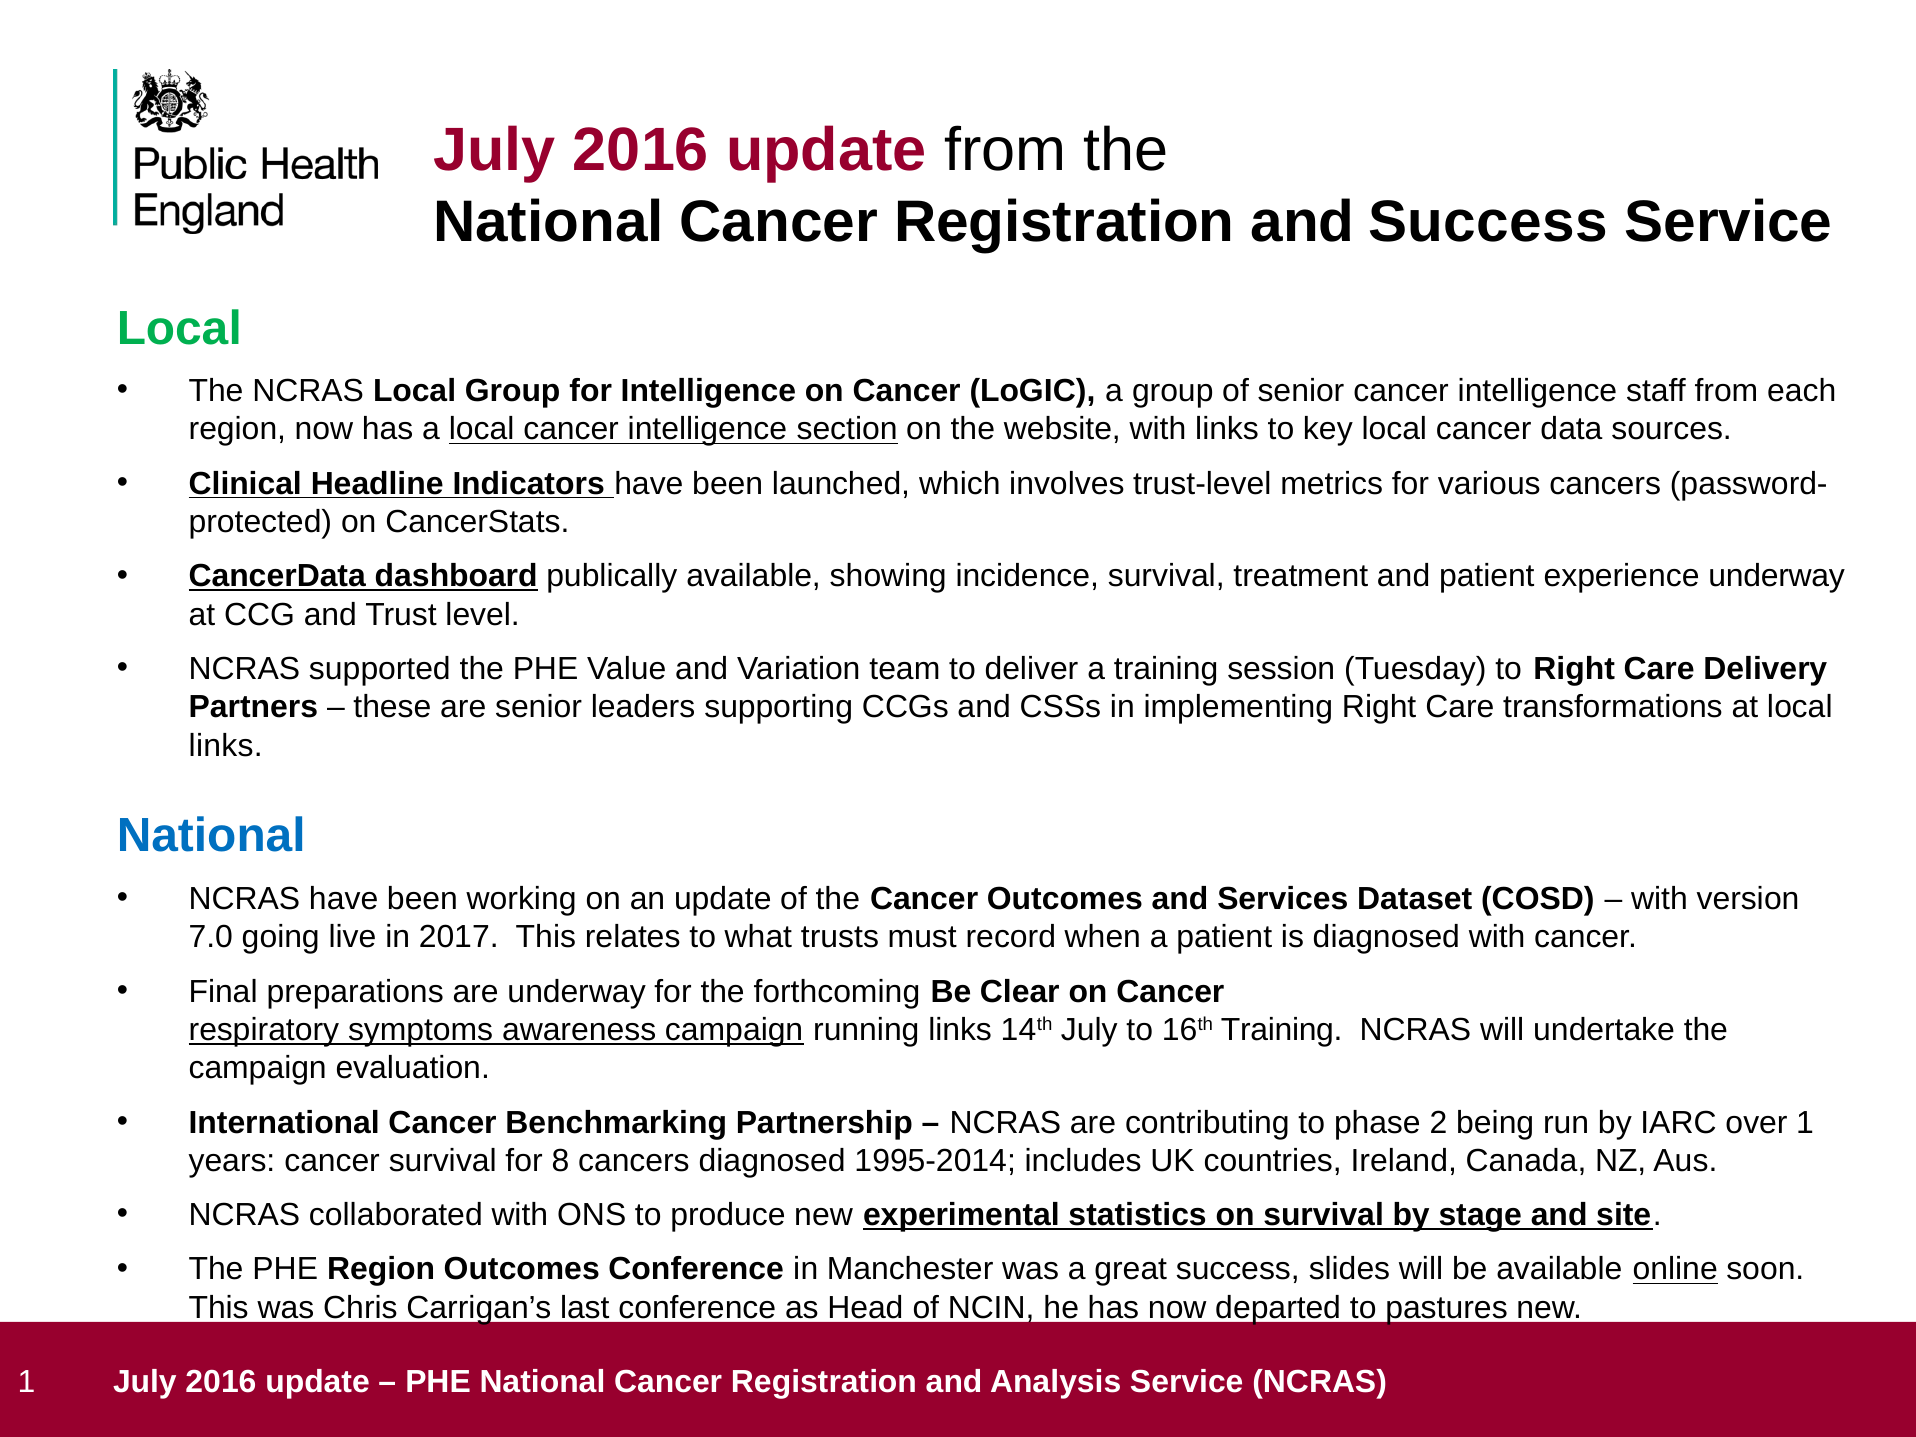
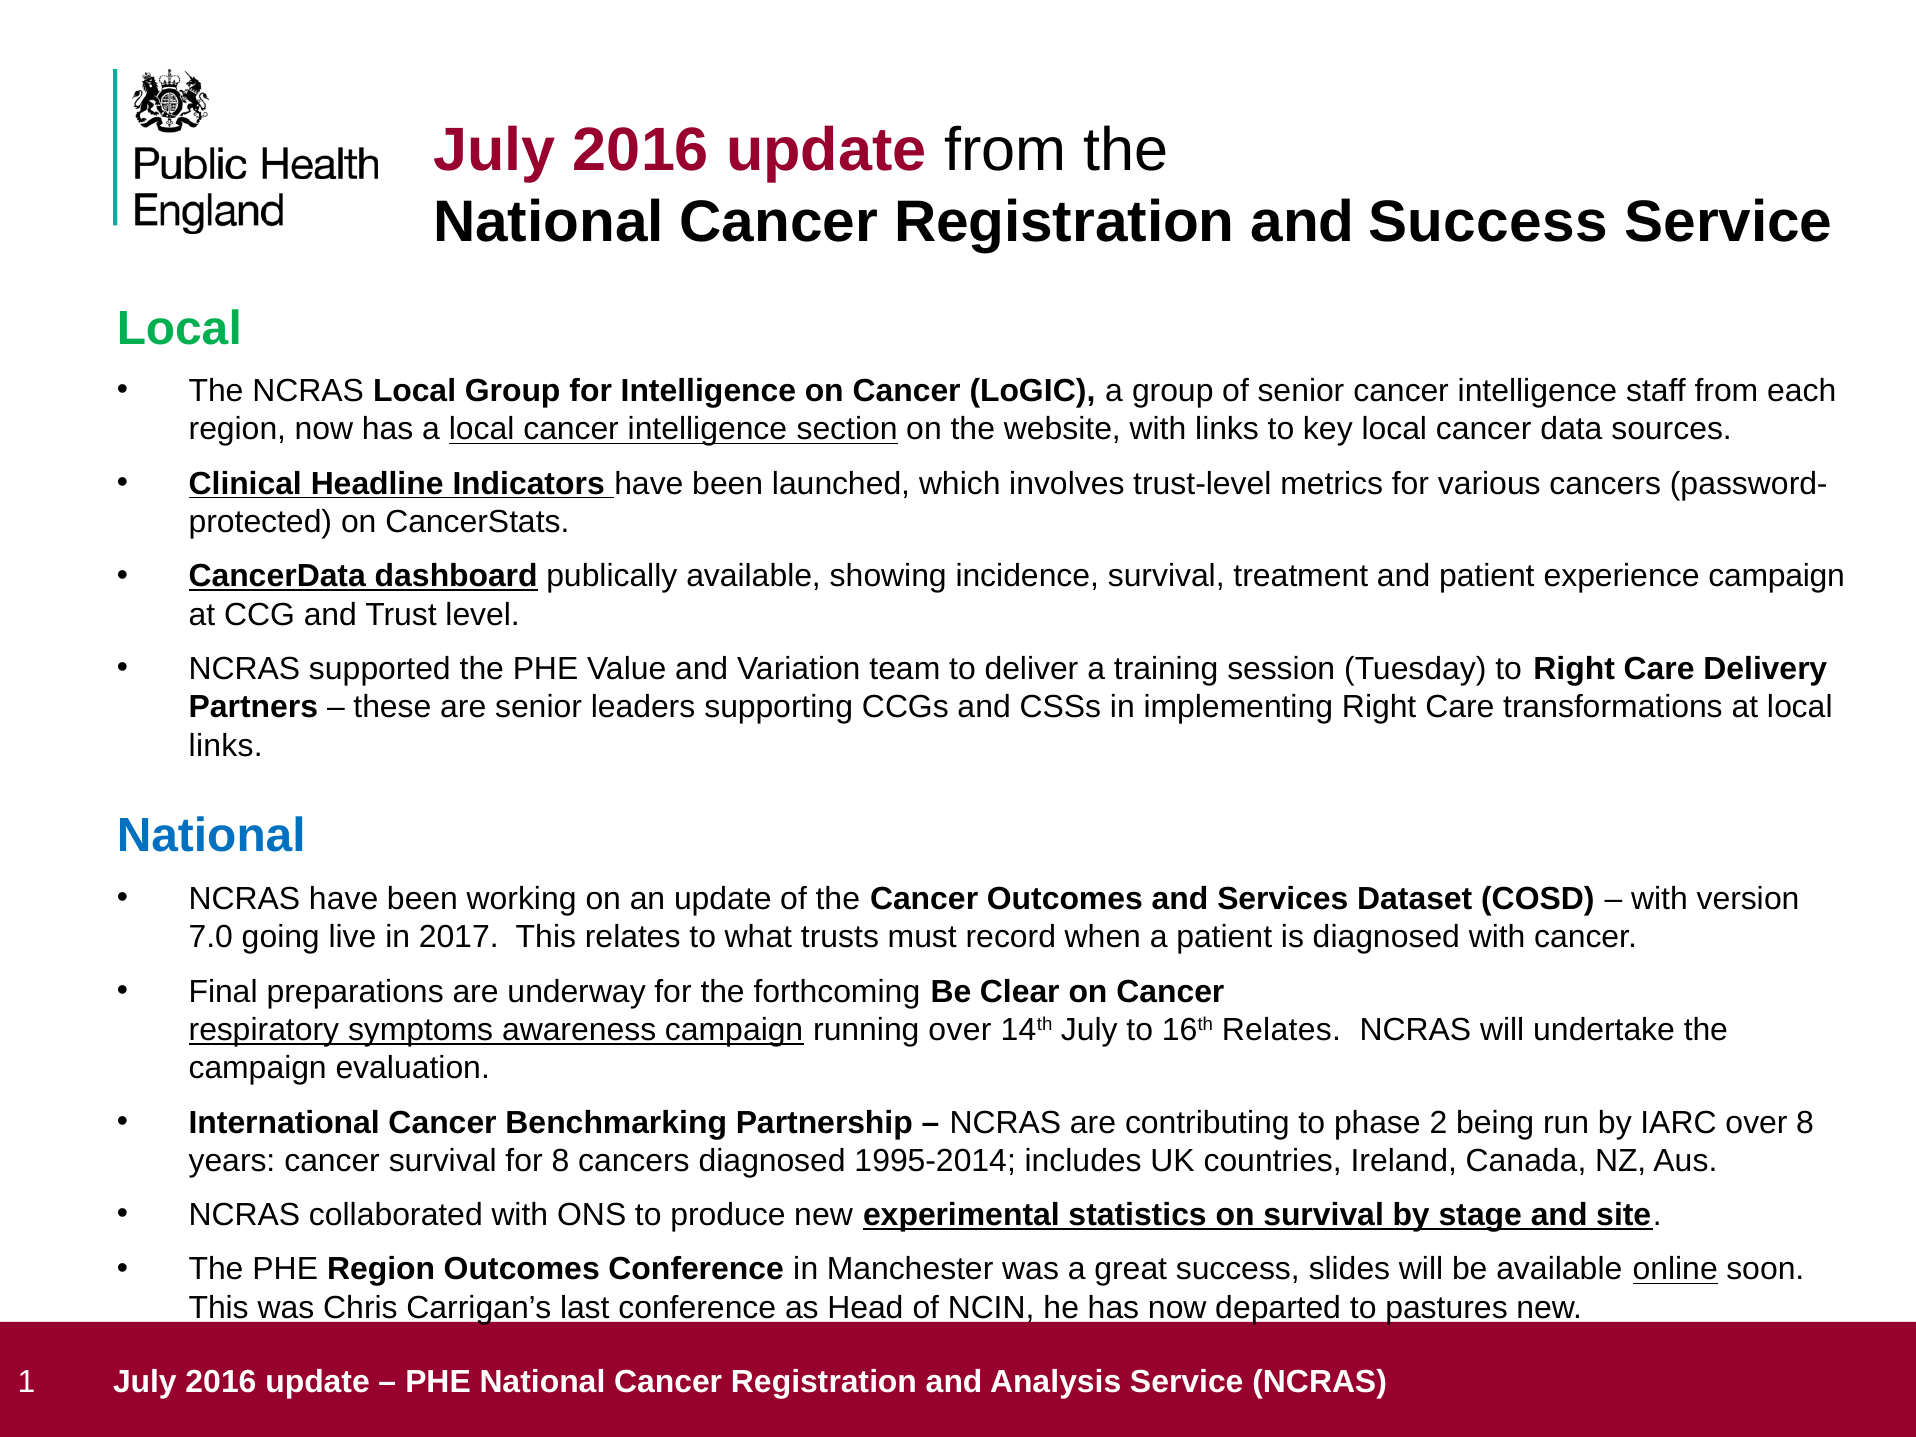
experience underway: underway -> campaign
running links: links -> over
16th Training: Training -> Relates
over 1: 1 -> 8
